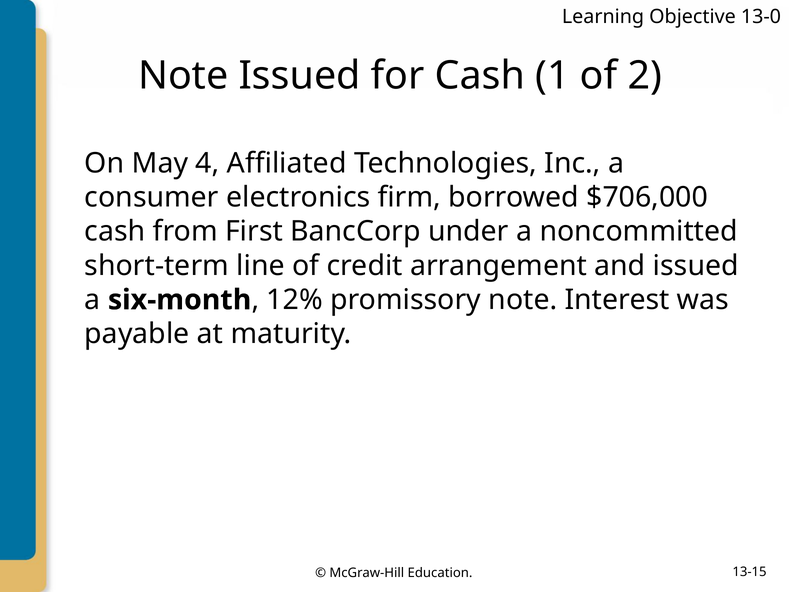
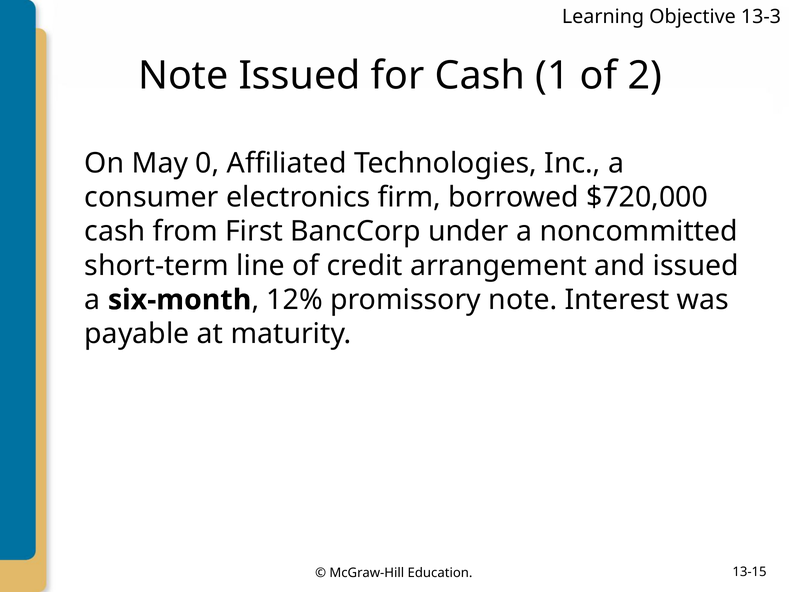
13-0: 13-0 -> 13-3
4: 4 -> 0
$706,000: $706,000 -> $720,000
